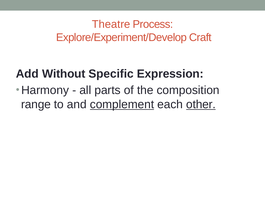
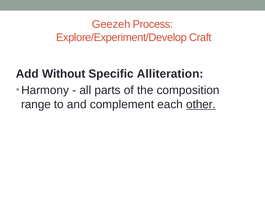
Theatre: Theatre -> Geezeh
Expression: Expression -> Alliteration
complement underline: present -> none
